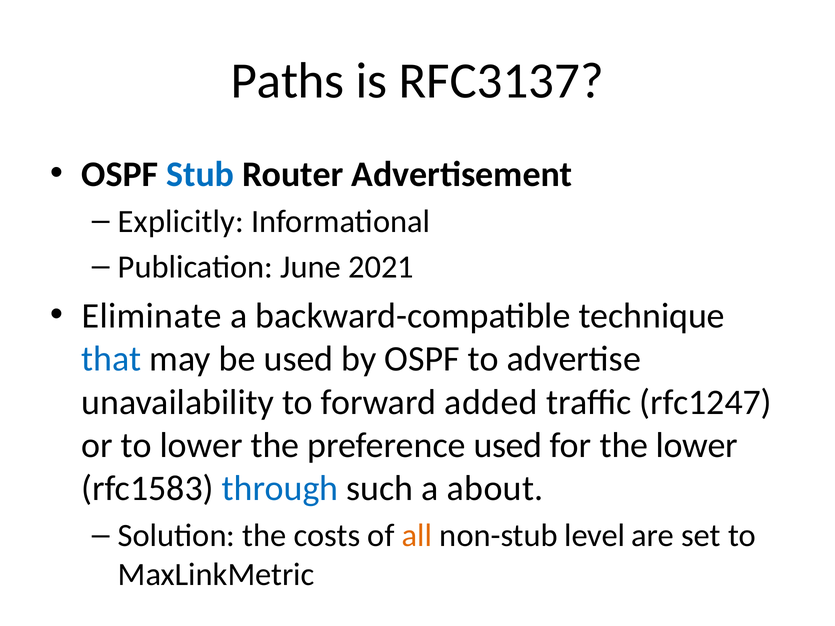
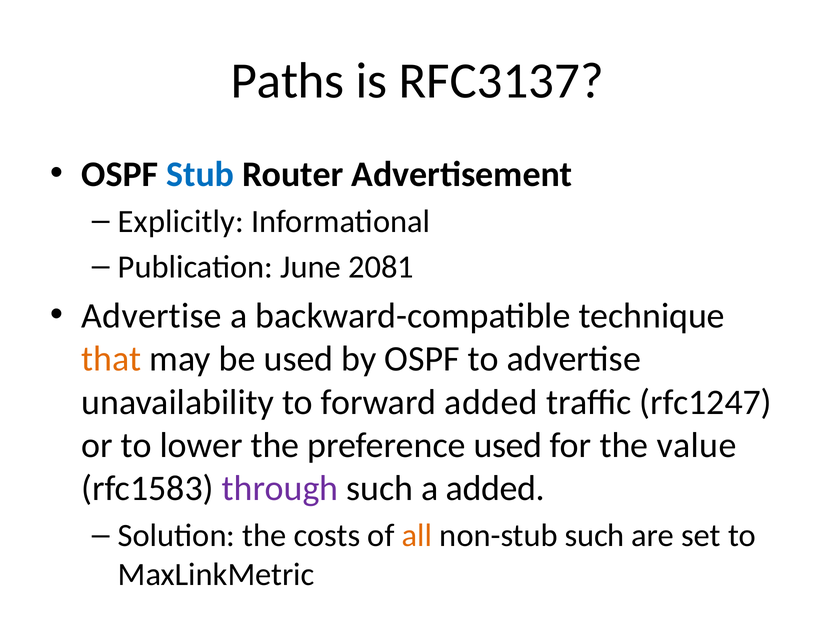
2021: 2021 -> 2081
Eliminate at (152, 316): Eliminate -> Advertise
that colour: blue -> orange
the lower: lower -> value
through colour: blue -> purple
a about: about -> added
non-stub level: level -> such
